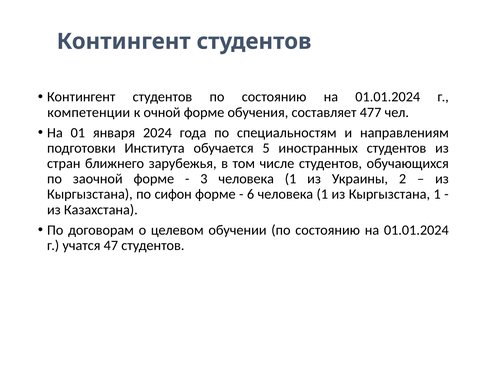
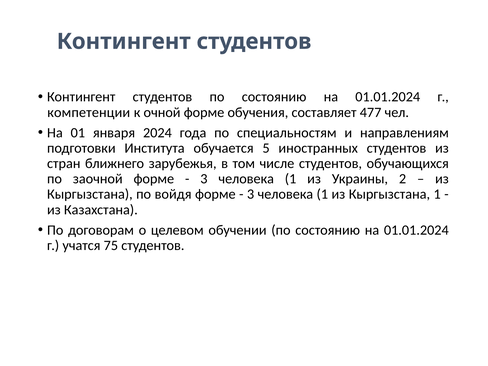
сифон: сифон -> войдя
6 at (251, 194): 6 -> 3
47: 47 -> 75
